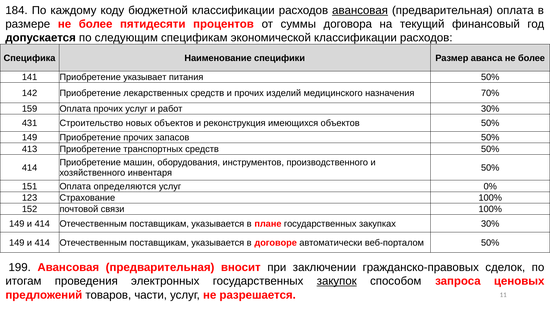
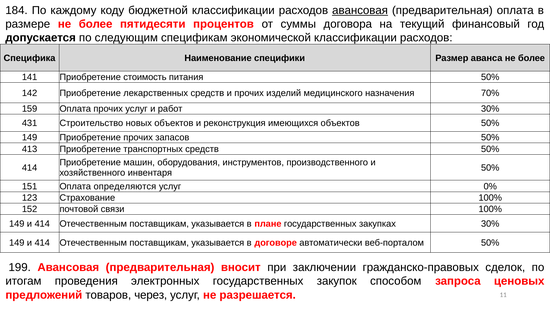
указывает: указывает -> стоимость
закупок underline: present -> none
части: части -> через
